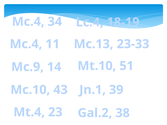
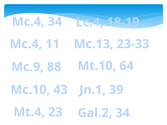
14: 14 -> 88
51: 51 -> 64
Gal.2 38: 38 -> 34
